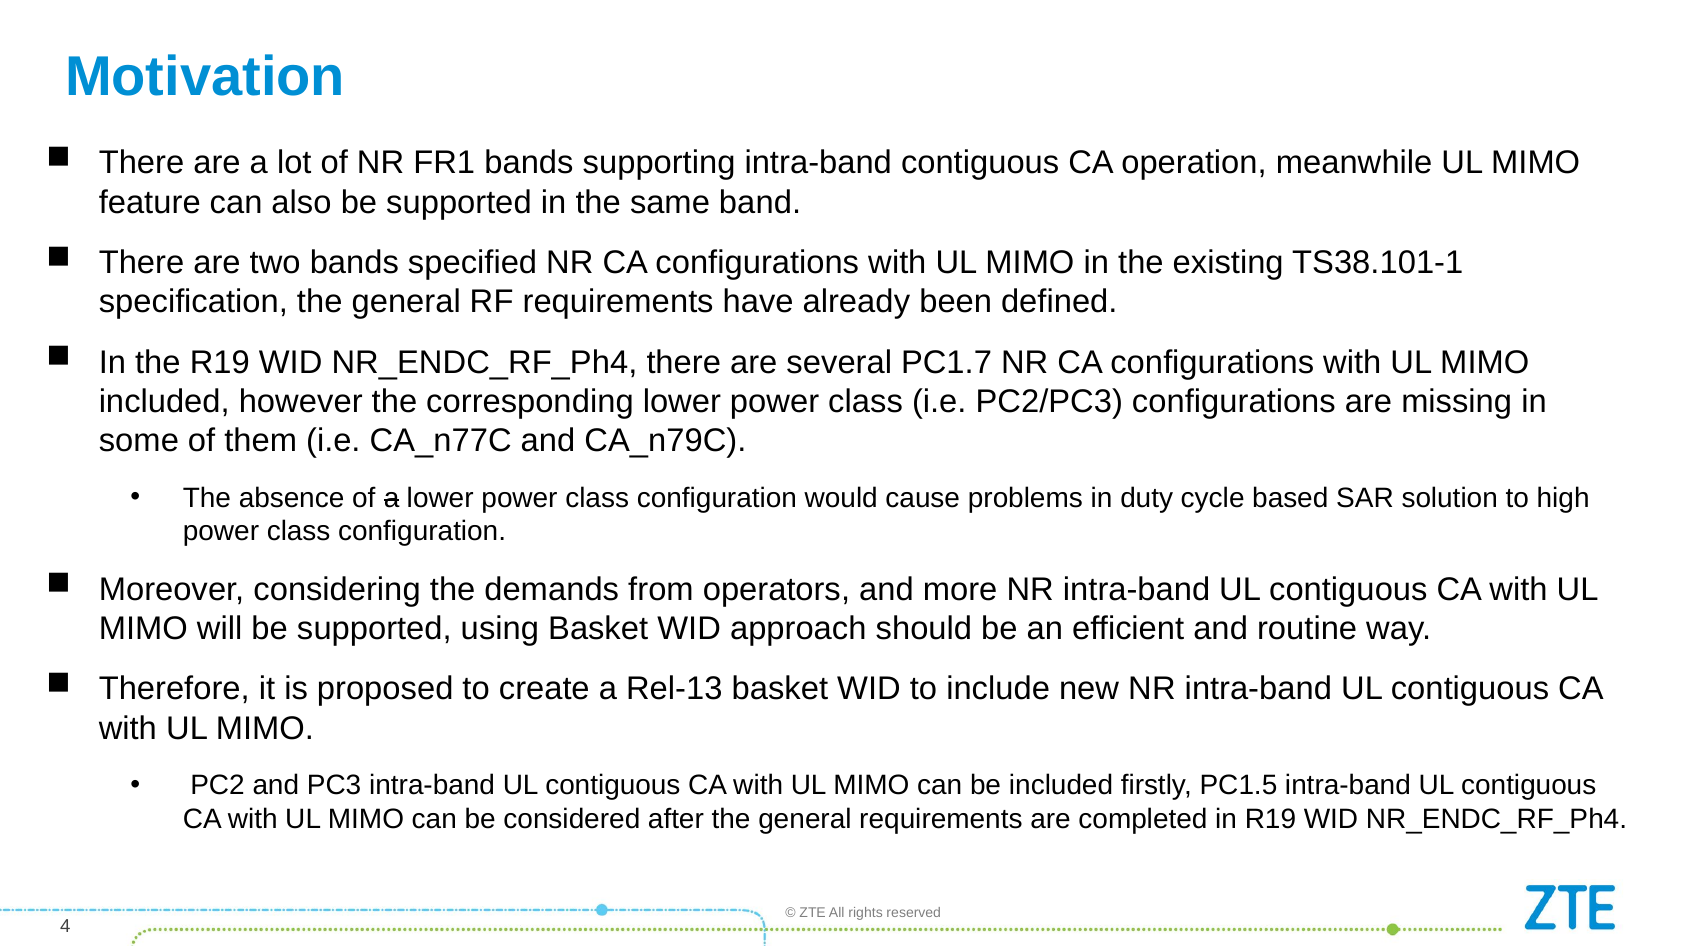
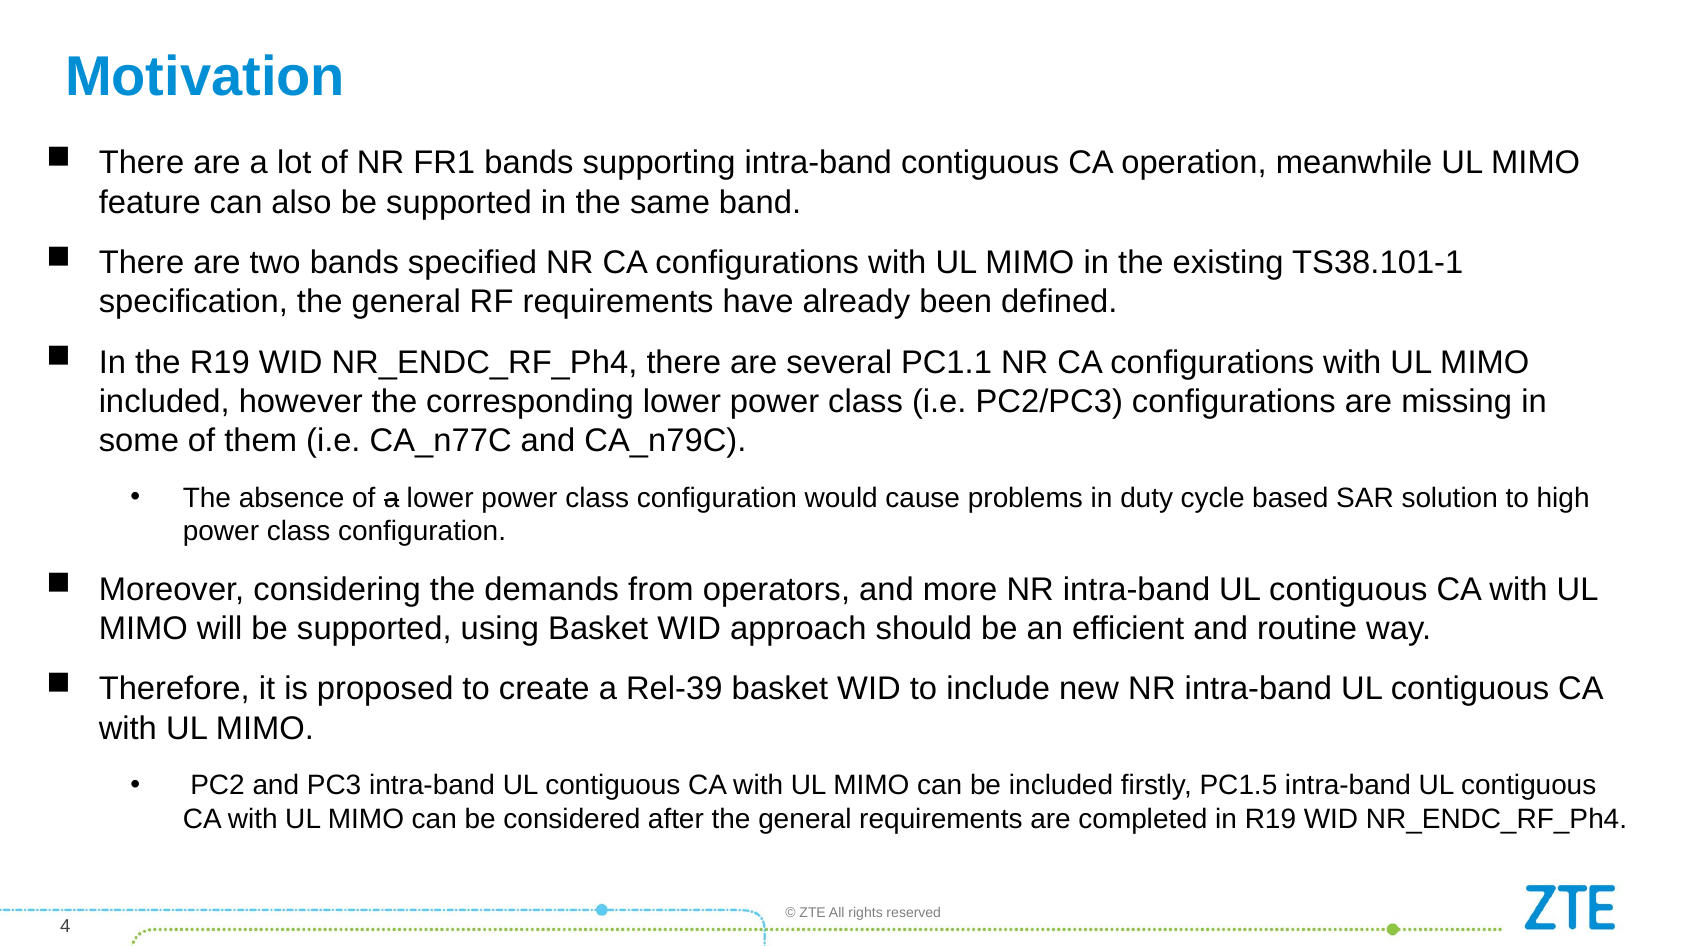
PC1.7: PC1.7 -> PC1.1
Rel-13: Rel-13 -> Rel-39
